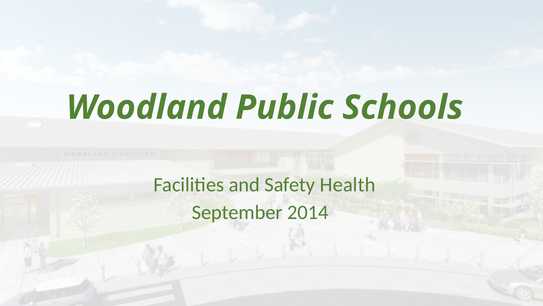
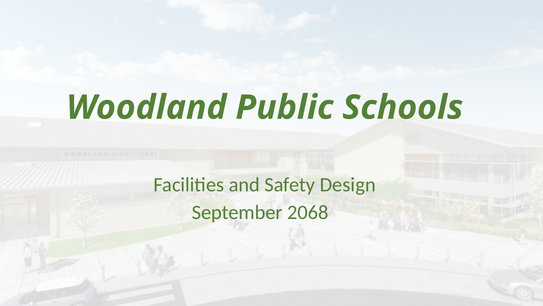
Health: Health -> Design
2014: 2014 -> 2068
